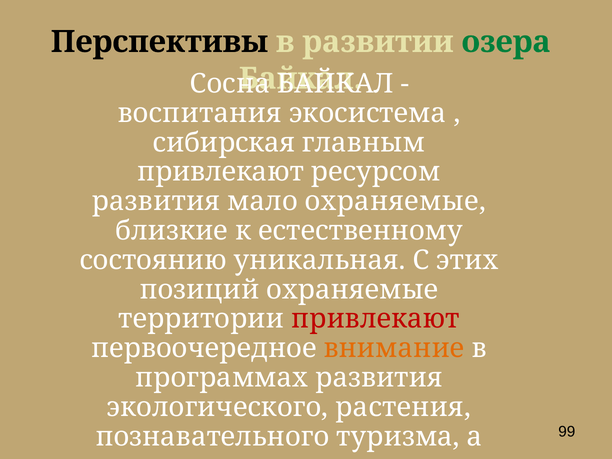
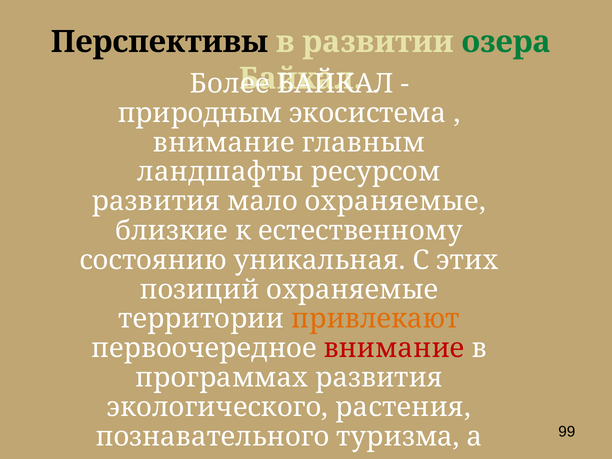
Сосна: Сосна -> Более
воспитания at (200, 113): воспитания -> природным
сибирская at (224, 143): сибирская -> внимание
привлекают at (221, 172): привлекают -> ландшафты
привлекают at (376, 319) colour: red -> orange
внимание at (394, 348) colour: orange -> red
